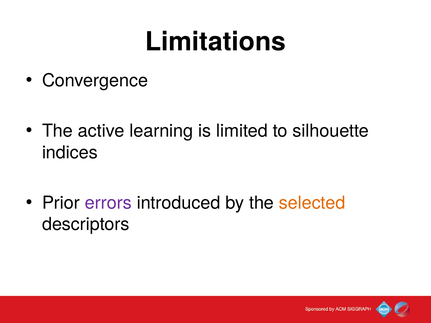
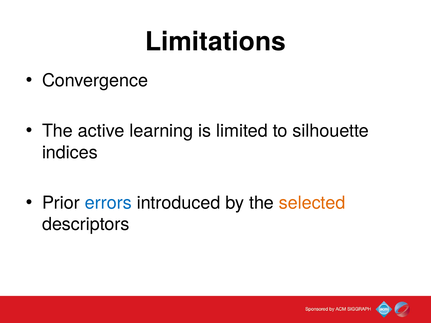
errors colour: purple -> blue
